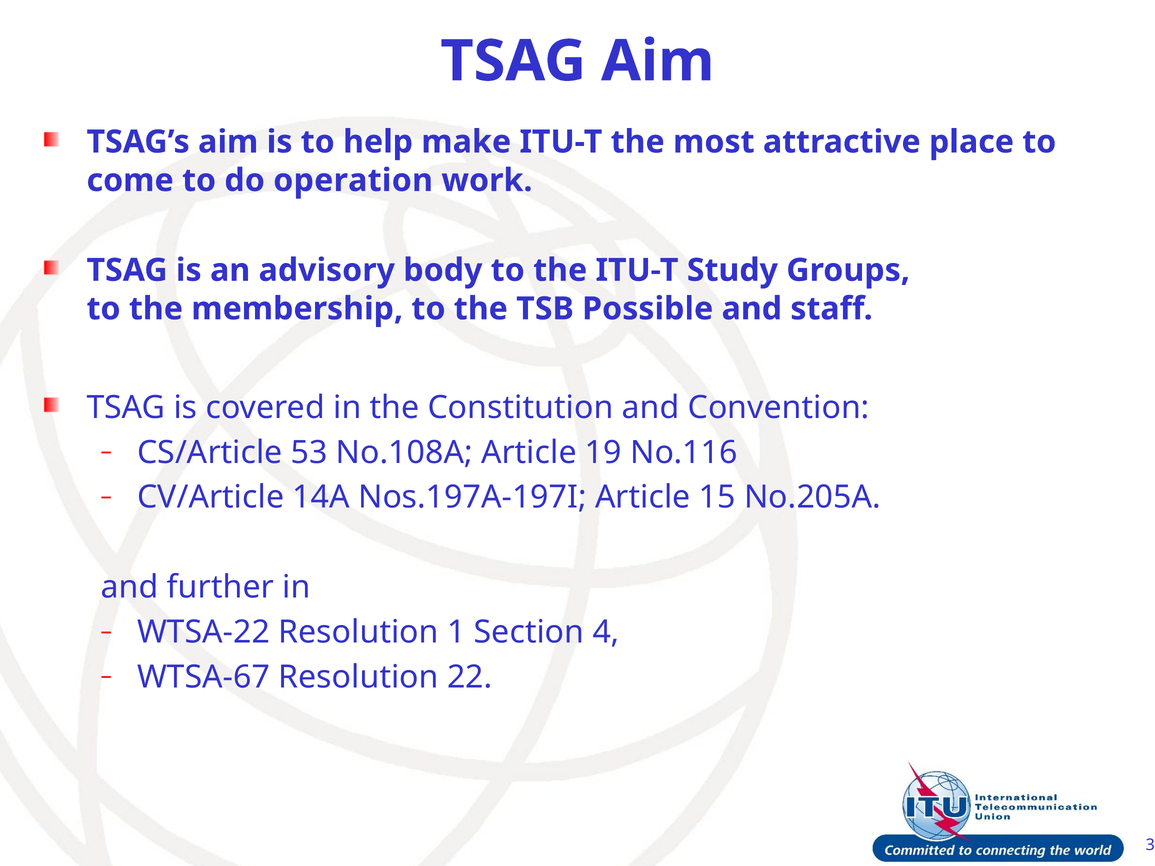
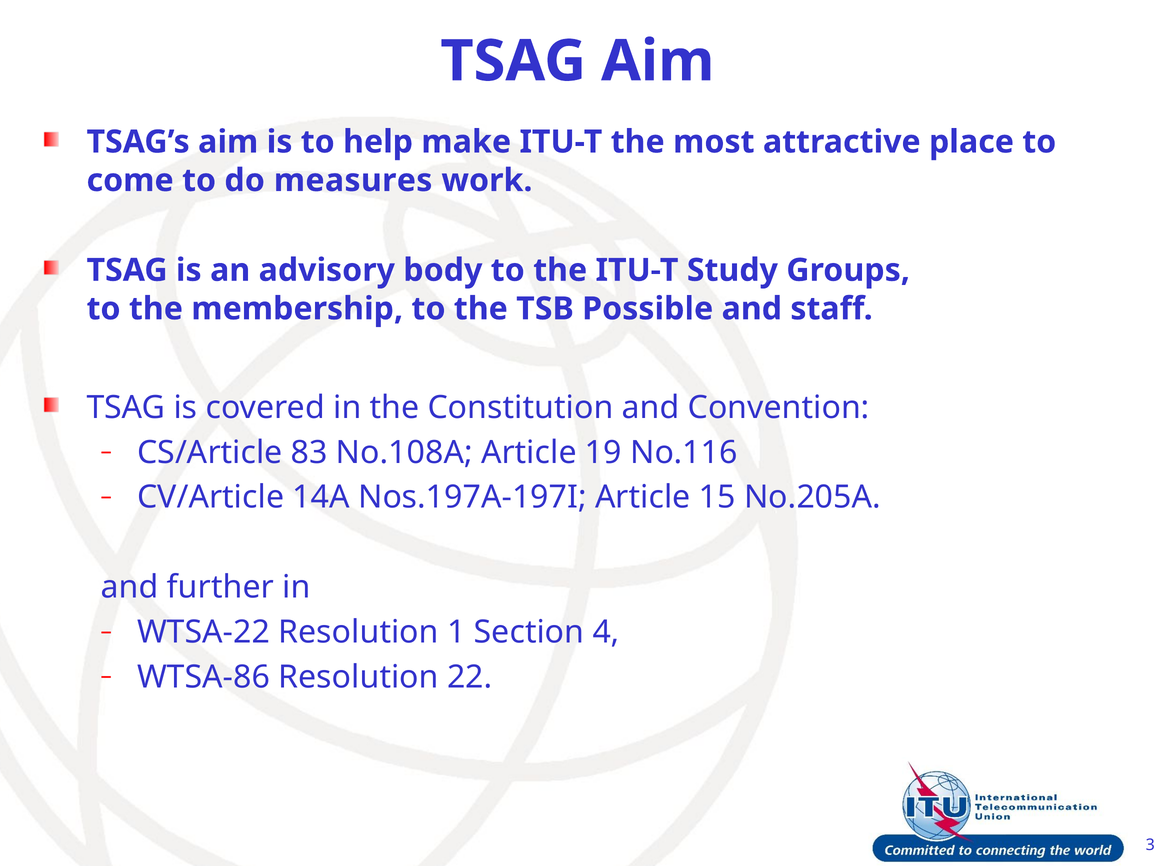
operation: operation -> measures
53: 53 -> 83
WTSA-67: WTSA-67 -> WTSA-86
